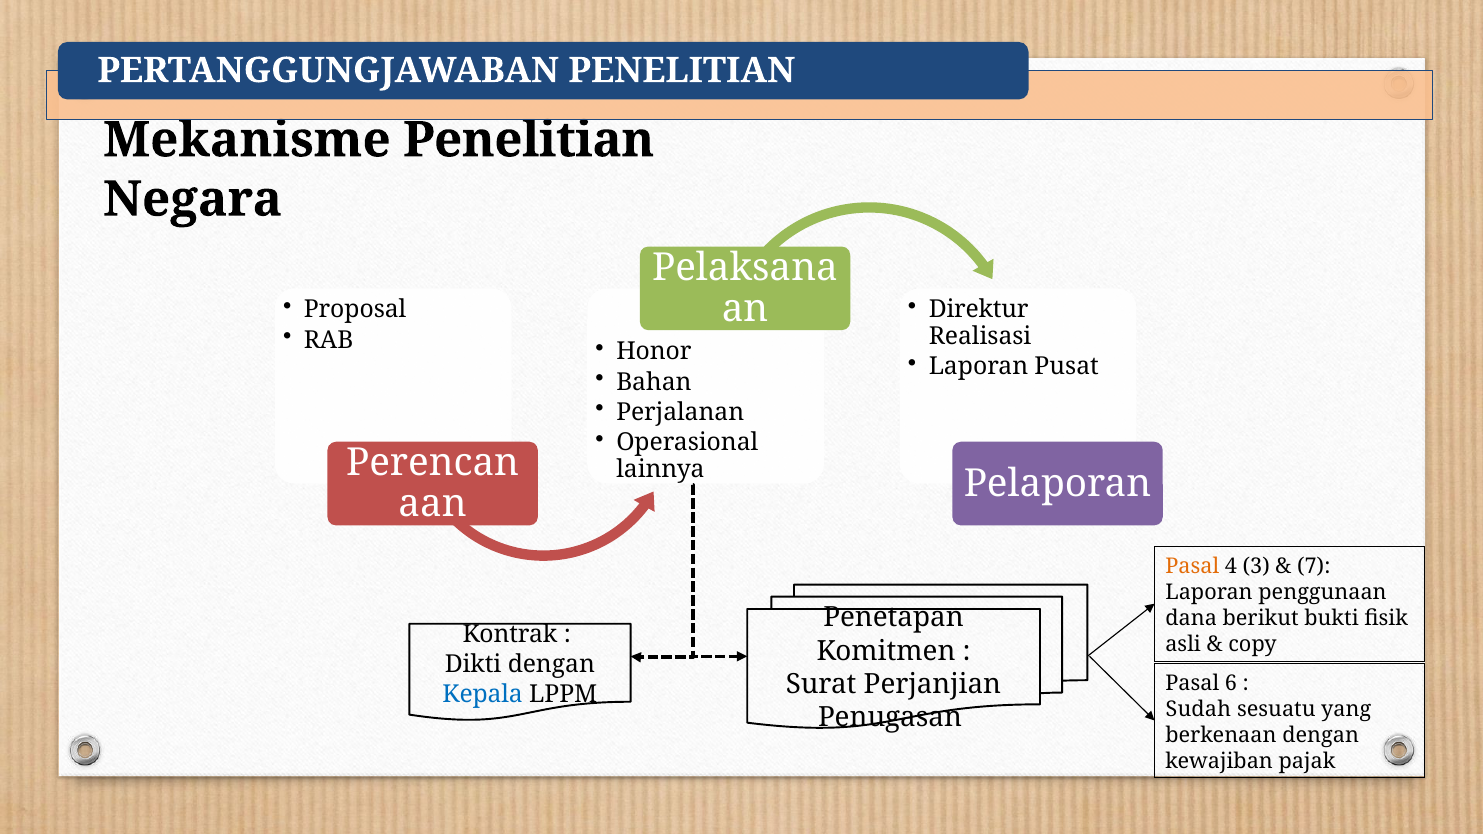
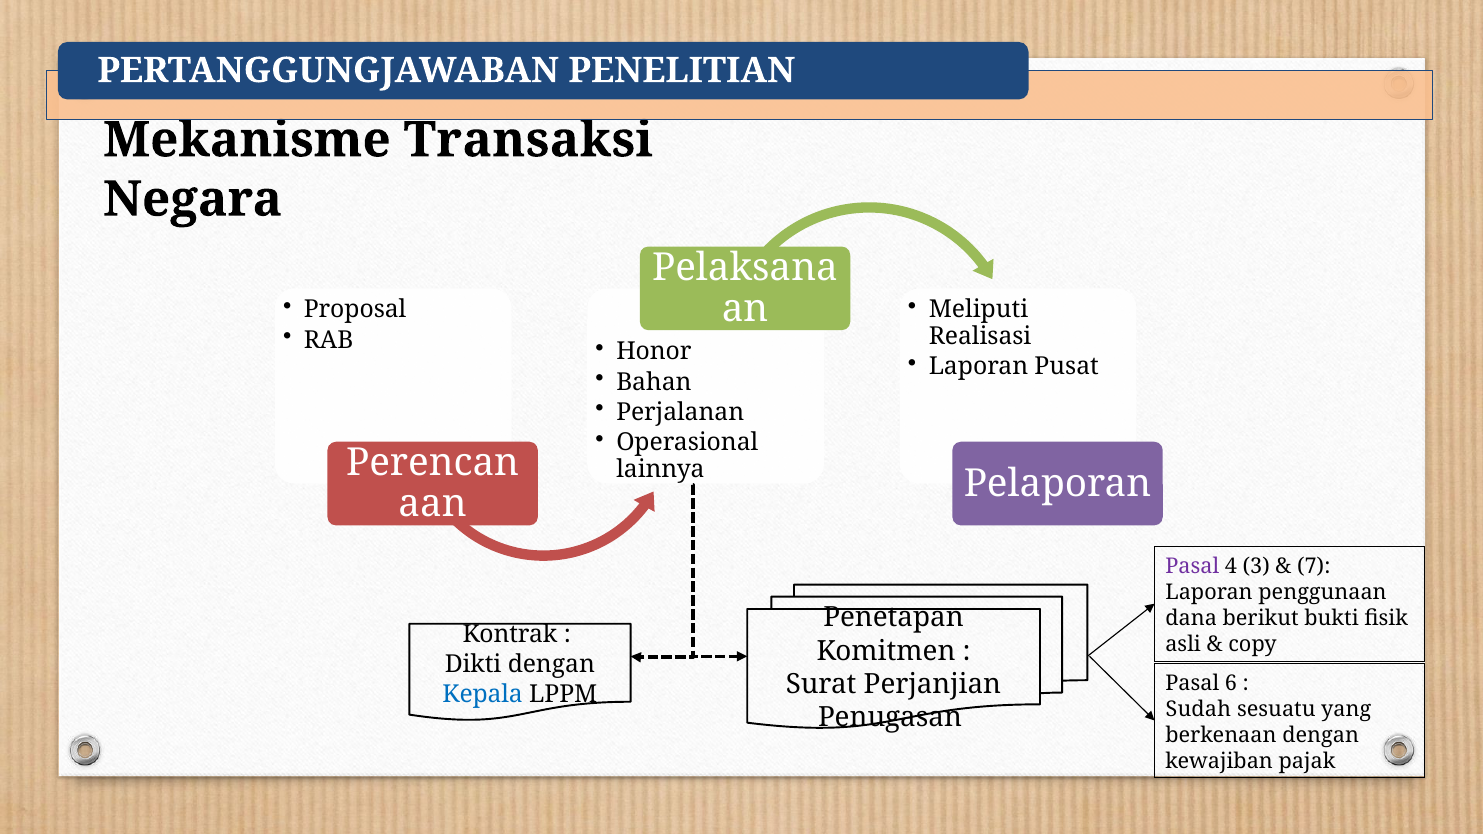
Mekanisme Penelitian: Penelitian -> Transaksi
Direktur: Direktur -> Meliputi
Pasal at (1192, 566) colour: orange -> purple
